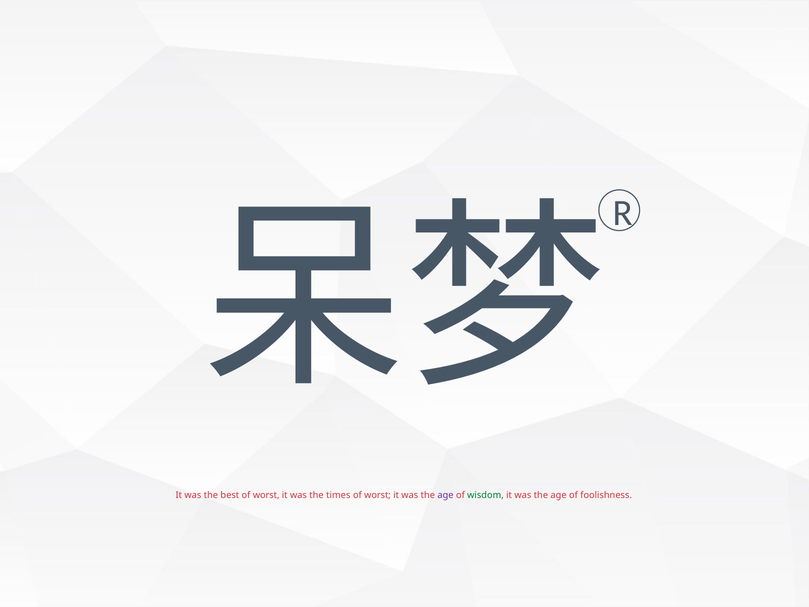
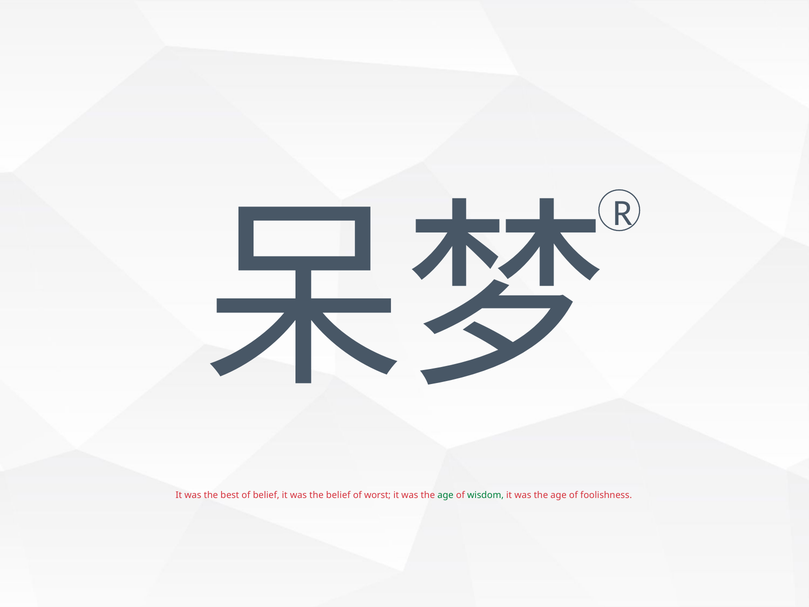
best of worst: worst -> belief
the times: times -> belief
age at (446, 495) colour: purple -> green
